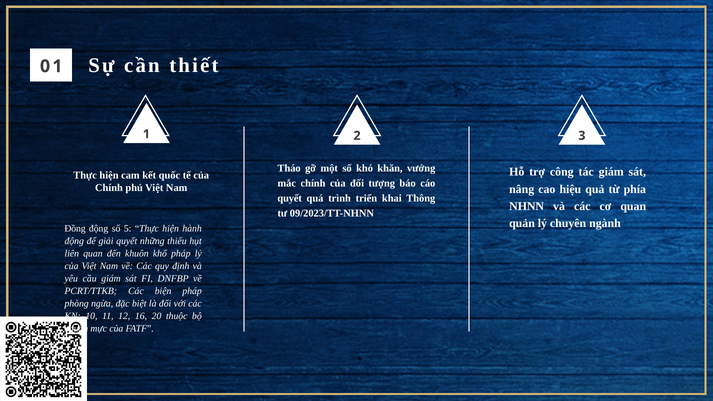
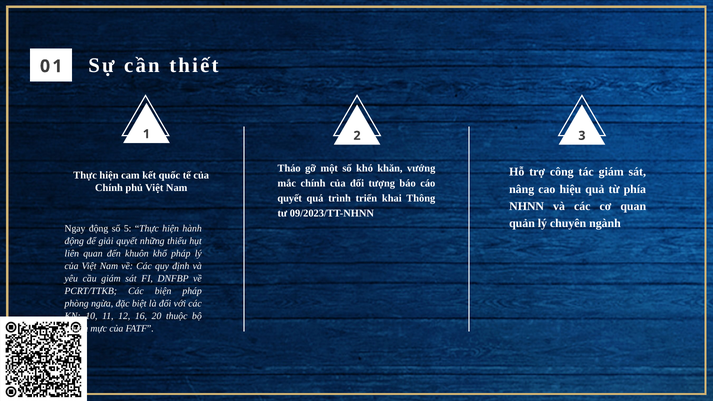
Đồng: Đồng -> Ngay
